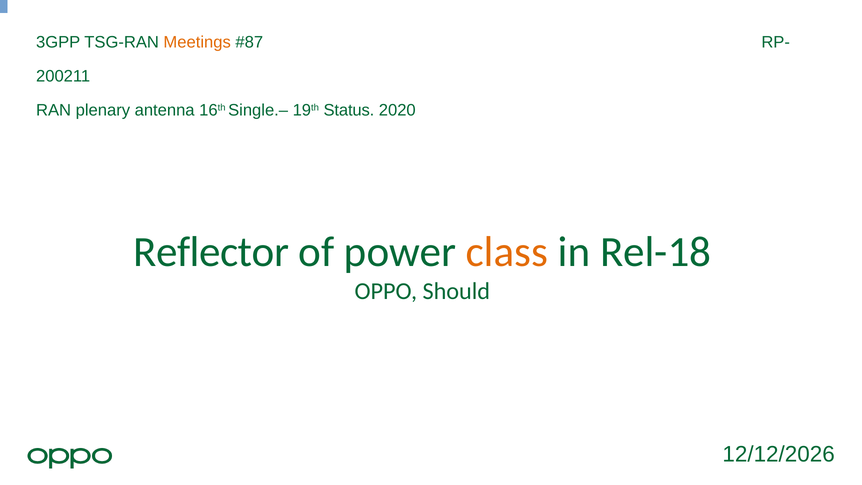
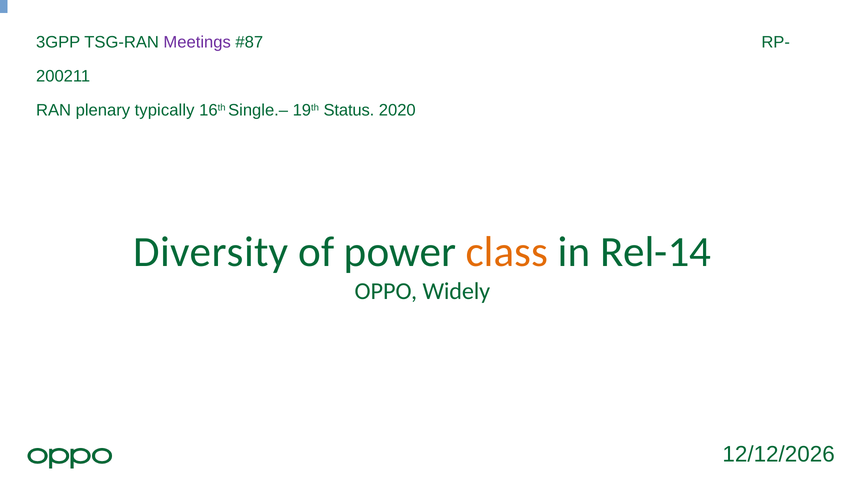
Meetings colour: orange -> purple
antenna: antenna -> typically
Reflector: Reflector -> Diversity
Rel-18: Rel-18 -> Rel-14
Should: Should -> Widely
